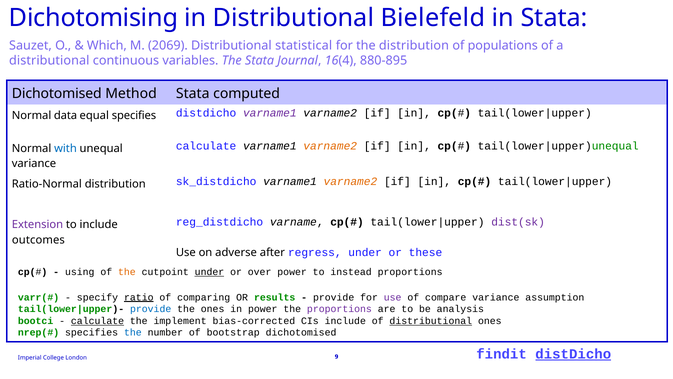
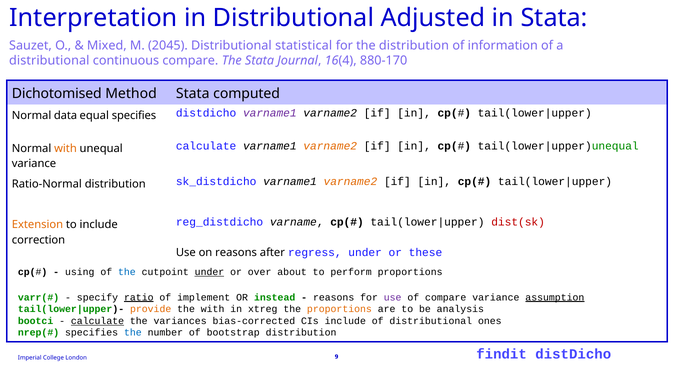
Dichotomising: Dichotomising -> Interpretation
Bielefeld: Bielefeld -> Adjusted
Which: Which -> Mixed
2069: 2069 -> 2045
populations: populations -> information
continuous variables: variables -> compare
880-895: 880-895 -> 880-170
with at (65, 148) colour: blue -> orange
dist(sk colour: purple -> red
Extension colour: purple -> orange
outcomes: outcomes -> correction
on adverse: adverse -> reasons
the at (127, 272) colour: orange -> blue
over power: power -> about
instead: instead -> perform
comparing: comparing -> implement
results: results -> instead
provide at (334, 297): provide -> reasons
assumption underline: none -> present
provide at (151, 309) colour: blue -> orange
the ones: ones -> with
in power: power -> xtreg
proportions at (339, 309) colour: purple -> orange
implement: implement -> variances
distributional at (431, 321) underline: present -> none
bootstrap dichotomised: dichotomised -> distribution
distDicho at (573, 354) underline: present -> none
